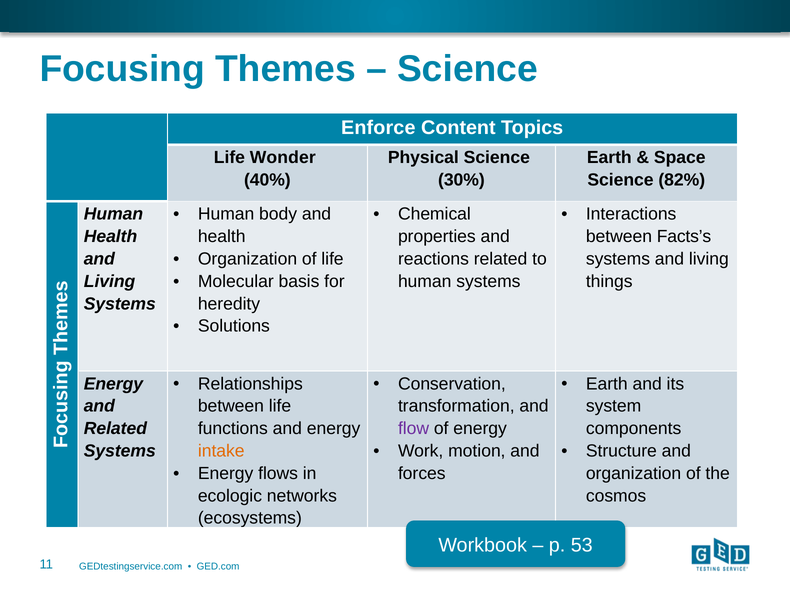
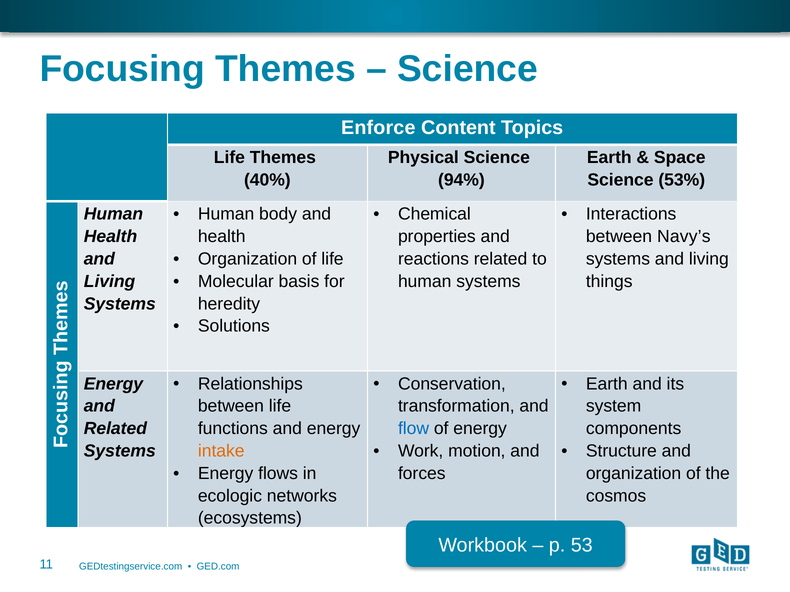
Life Wonder: Wonder -> Themes
30%: 30% -> 94%
82%: 82% -> 53%
Facts’s: Facts’s -> Navy’s
flow colour: purple -> blue
